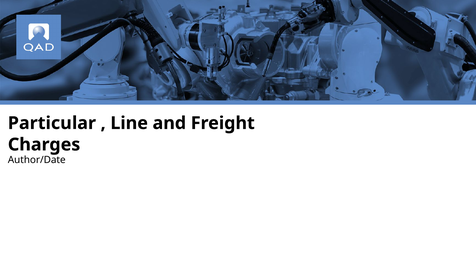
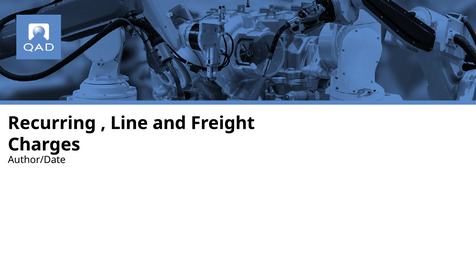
Particular: Particular -> Recurring
